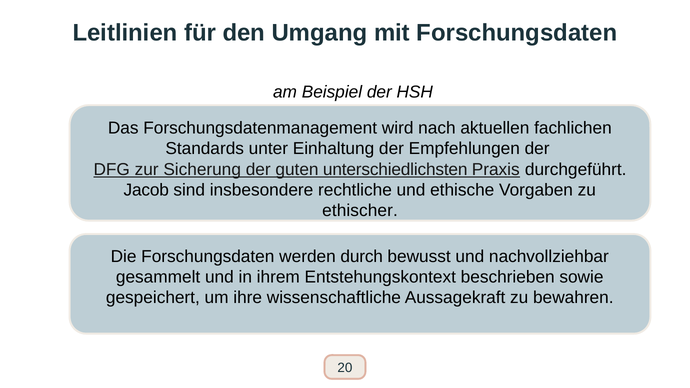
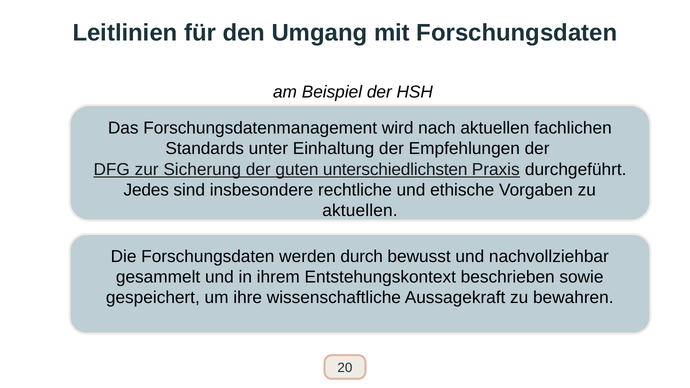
Jacob: Jacob -> Jedes
ethischer at (360, 211): ethischer -> aktuellen
